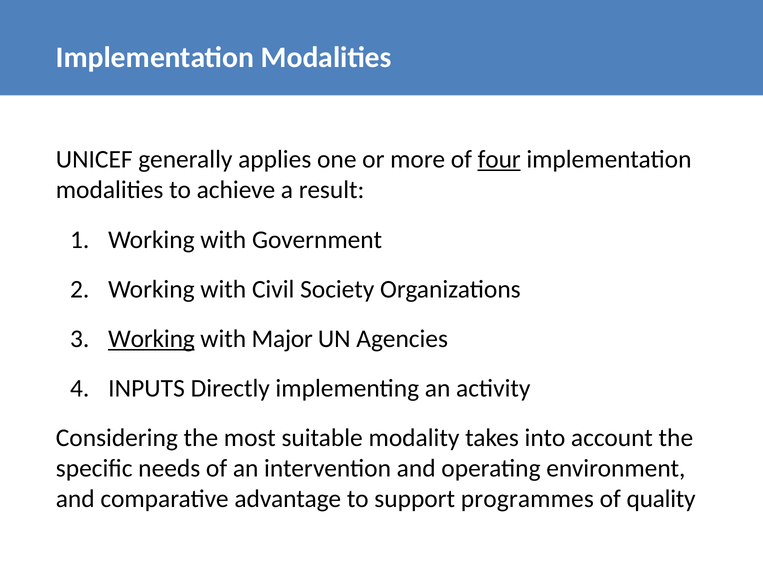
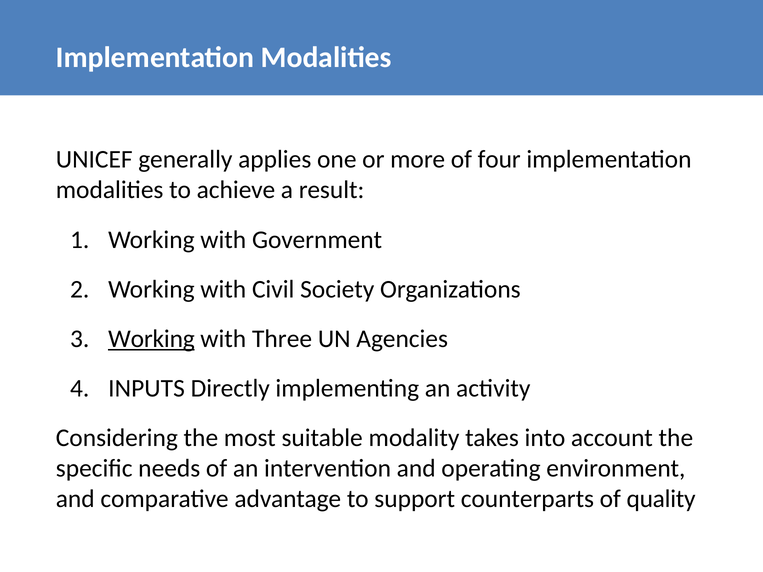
four underline: present -> none
Major: Major -> Three
programmes: programmes -> counterparts
